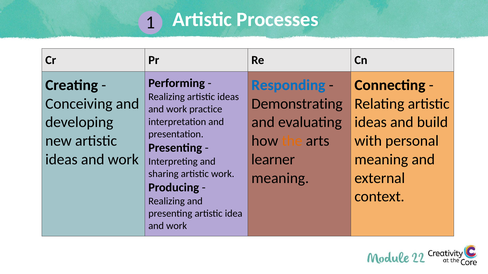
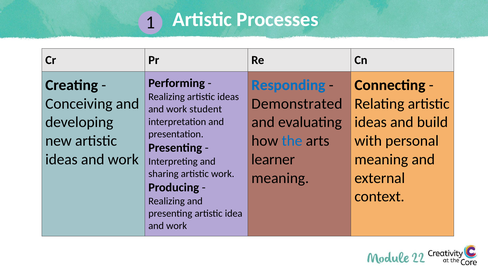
Demonstrating: Demonstrating -> Demonstrated
practice: practice -> student
the colour: orange -> blue
